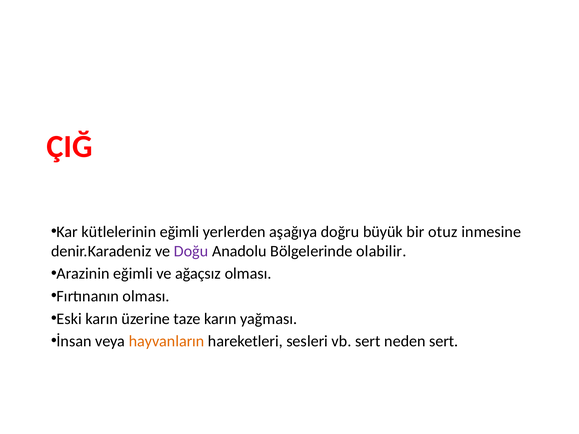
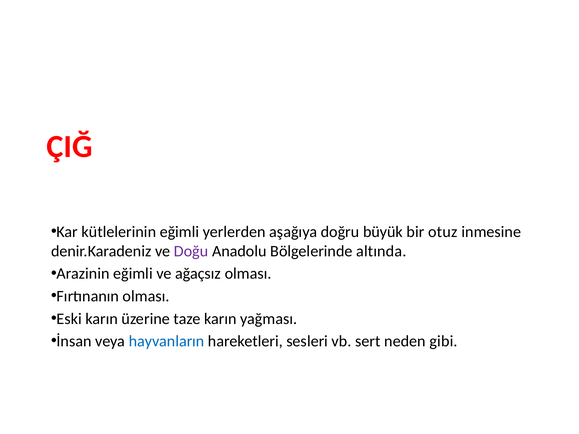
olabilir: olabilir -> altında
hayvanların colour: orange -> blue
neden sert: sert -> gibi
